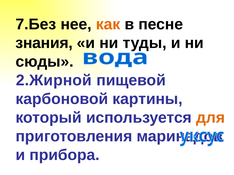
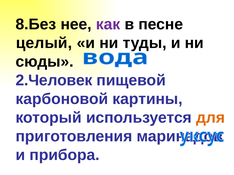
7.Без: 7.Без -> 8.Без
как colour: orange -> purple
знания: знания -> целый
2.Жирной: 2.Жирной -> 2.Человек
